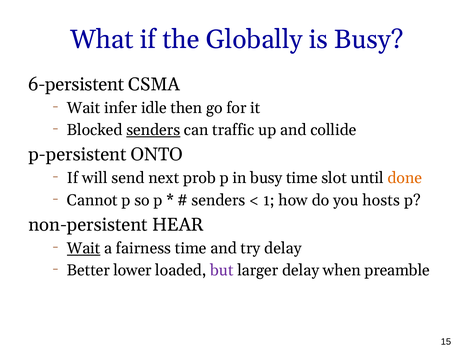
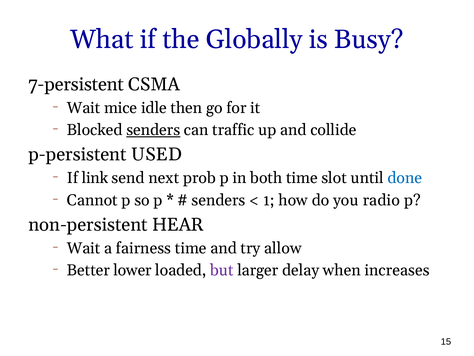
6-persistent: 6-persistent -> 7-persistent
infer: infer -> mice
ONTO: ONTO -> USED
will: will -> link
in busy: busy -> both
done colour: orange -> blue
hosts: hosts -> radio
Wait at (84, 248) underline: present -> none
try delay: delay -> allow
preamble: preamble -> increases
